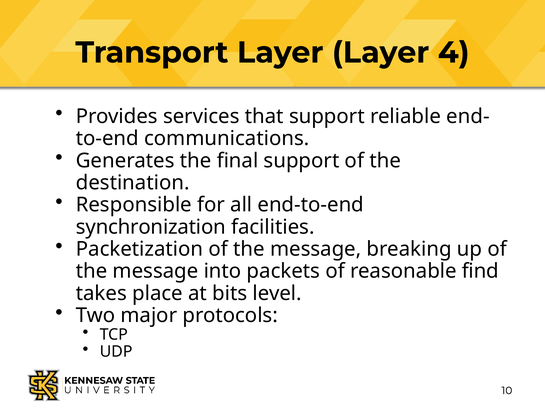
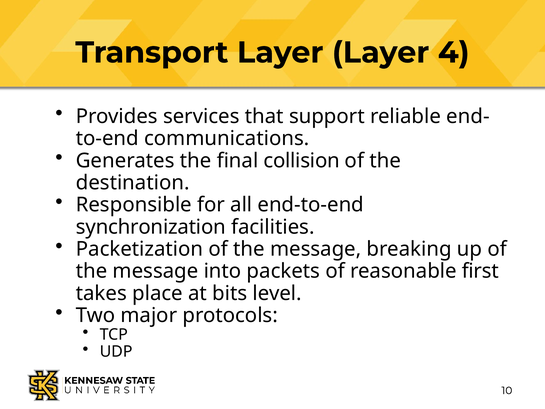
final support: support -> collision
find: find -> first
